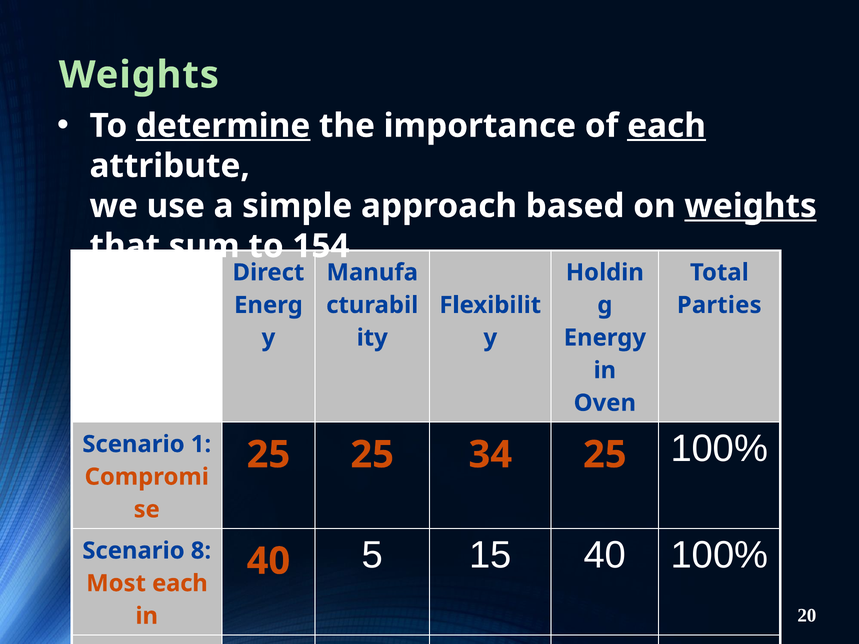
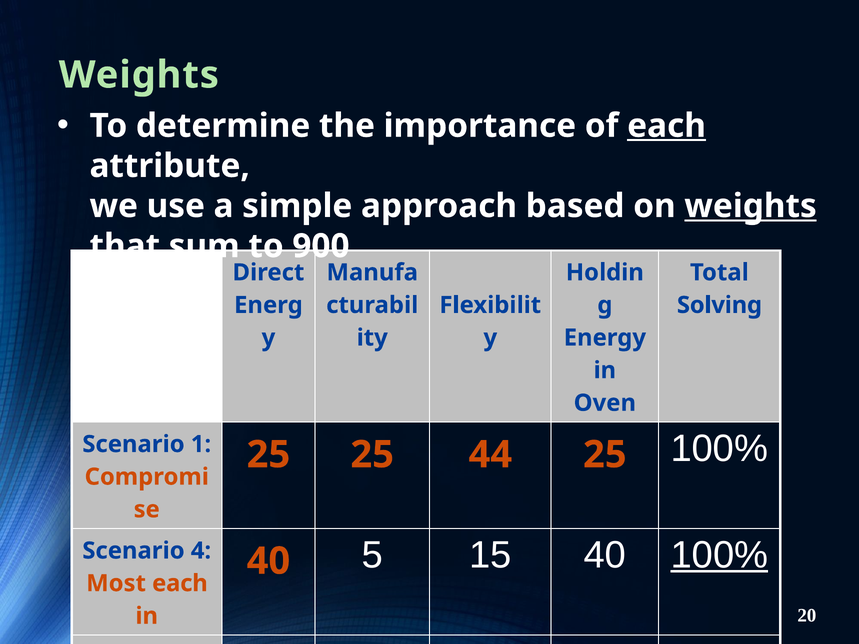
determine underline: present -> none
154: 154 -> 900
Parties: Parties -> Solving
34: 34 -> 44
8: 8 -> 4
100% at (719, 555) underline: none -> present
